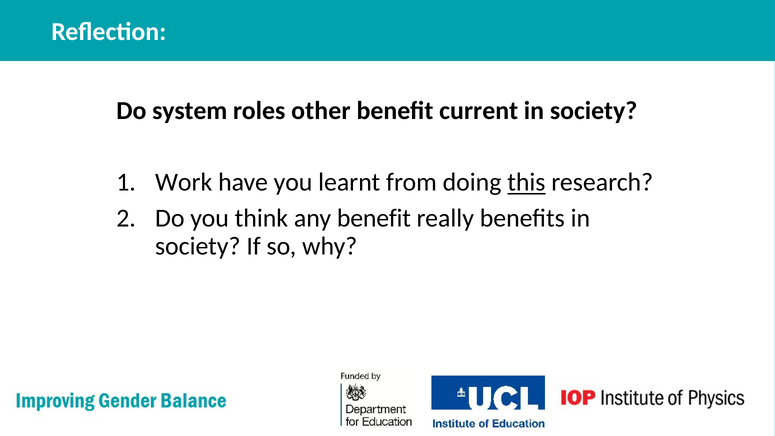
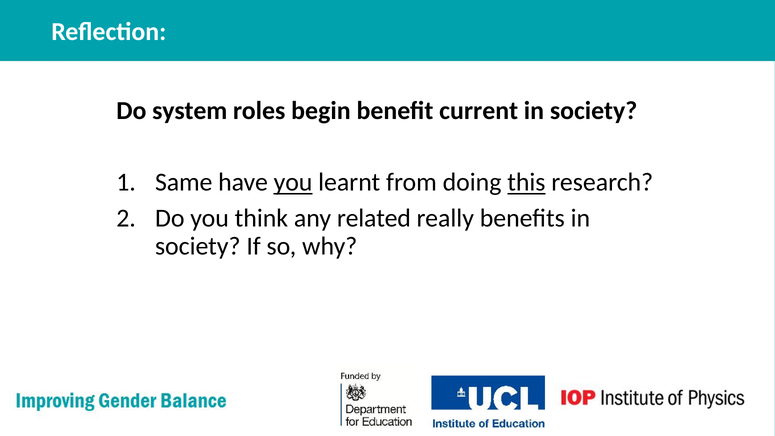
other: other -> begin
Work: Work -> Same
you at (293, 182) underline: none -> present
any benefit: benefit -> related
